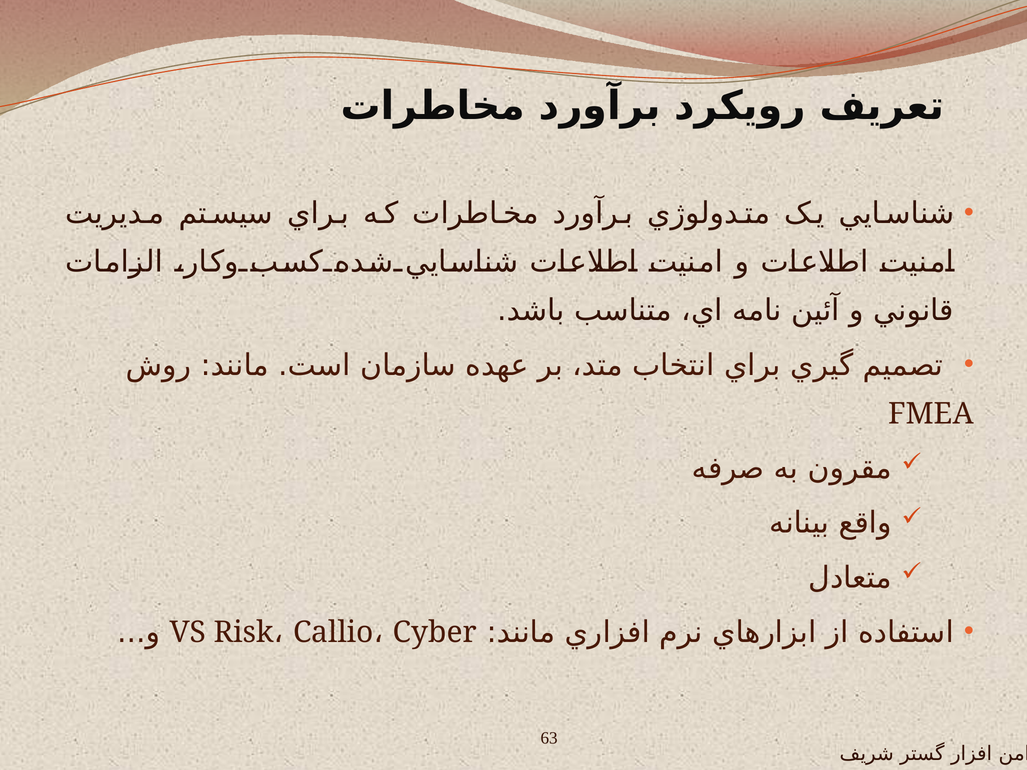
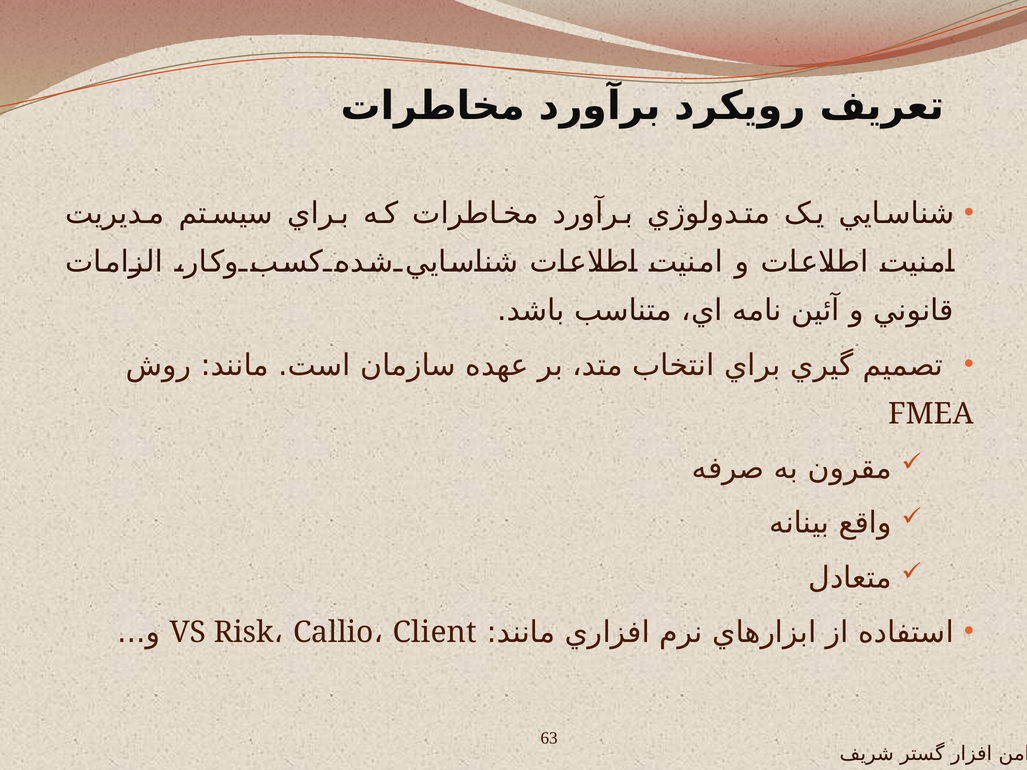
Cyber: Cyber -> Client
